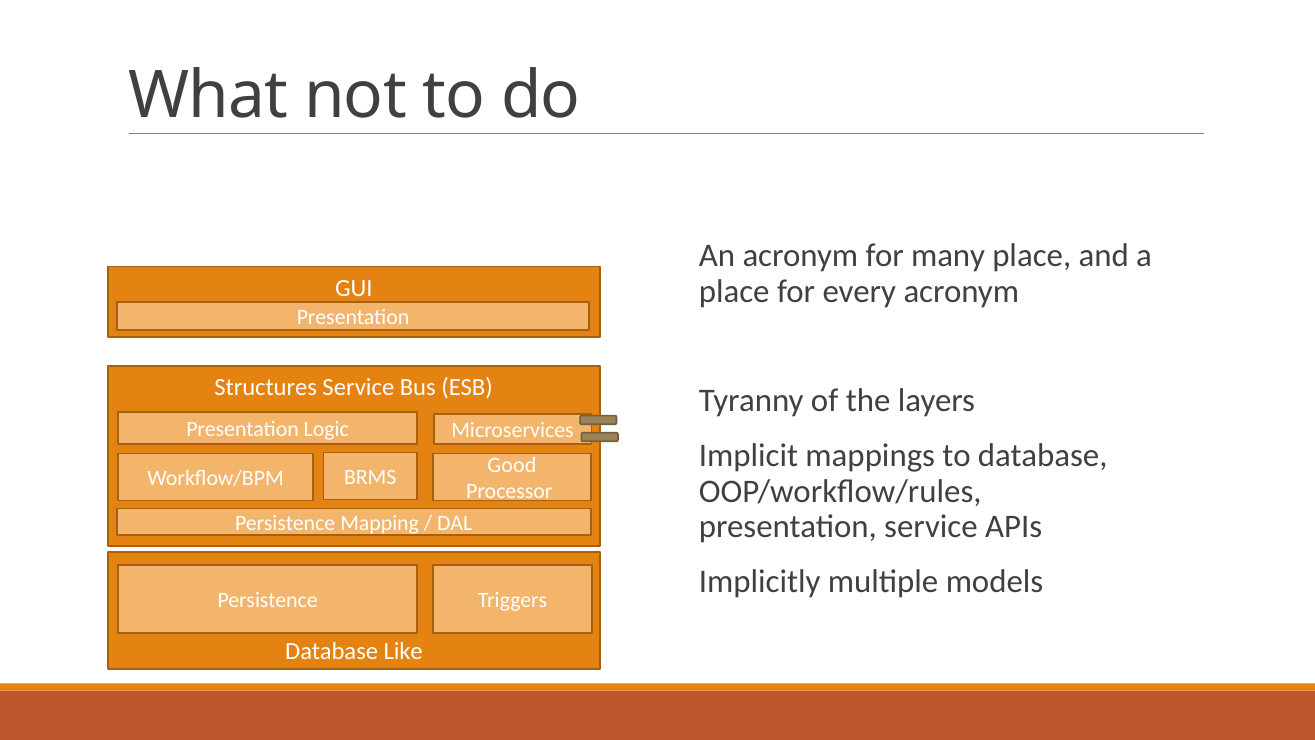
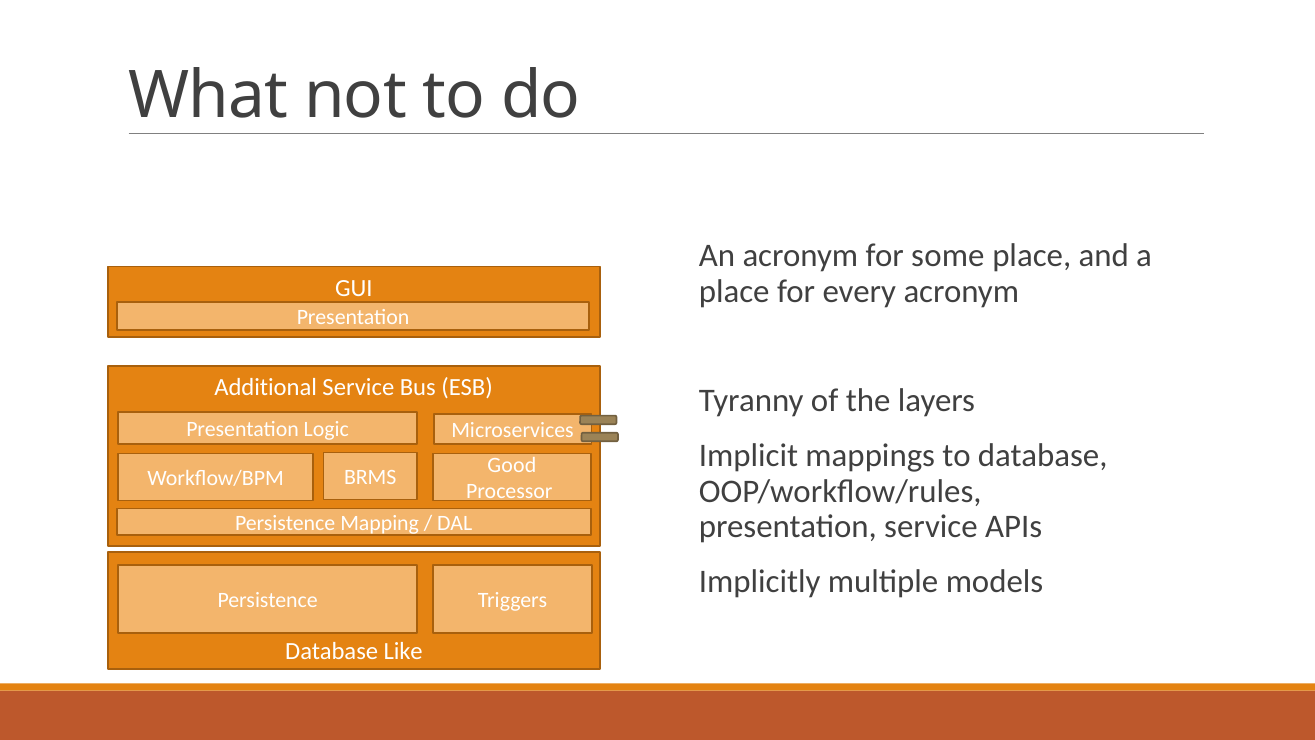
many: many -> some
Structures: Structures -> Additional
